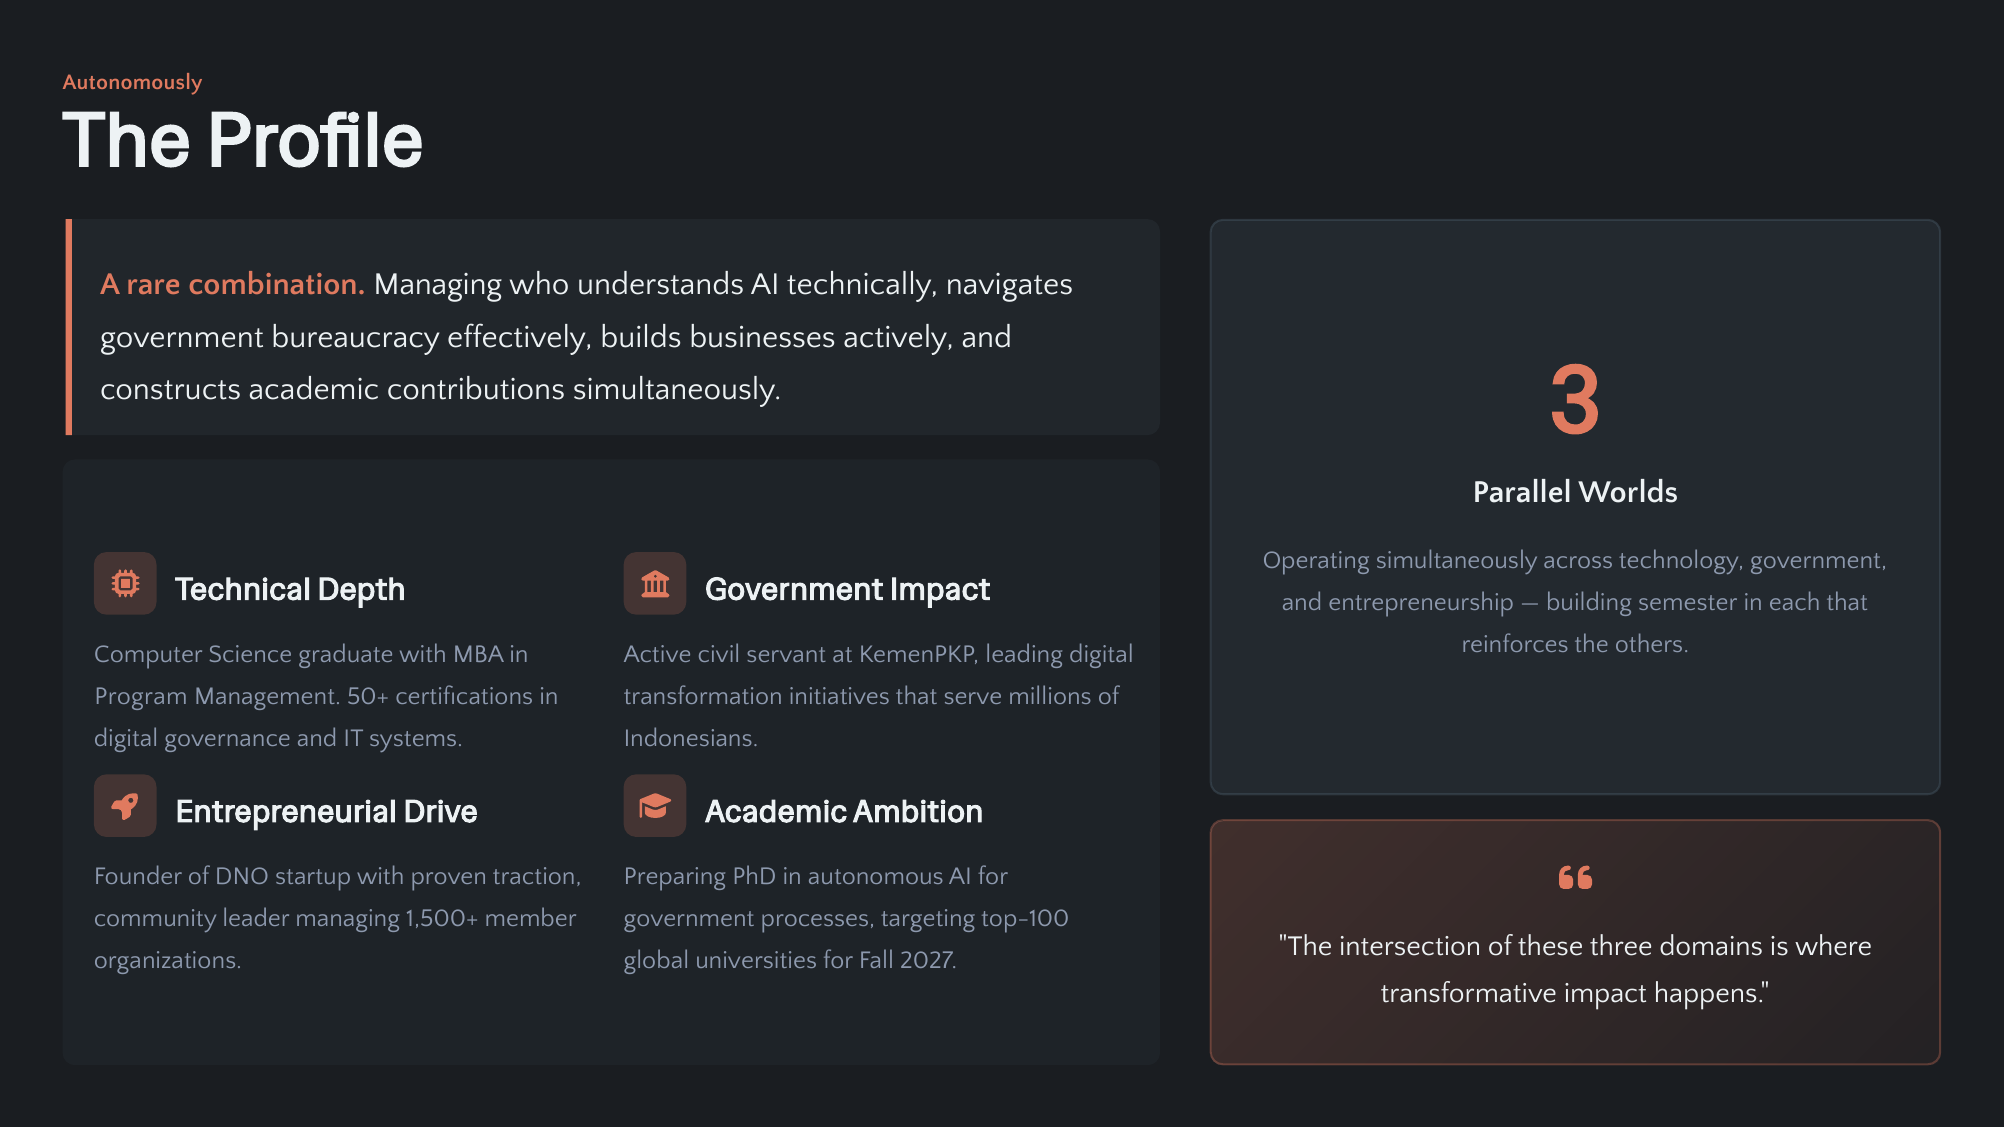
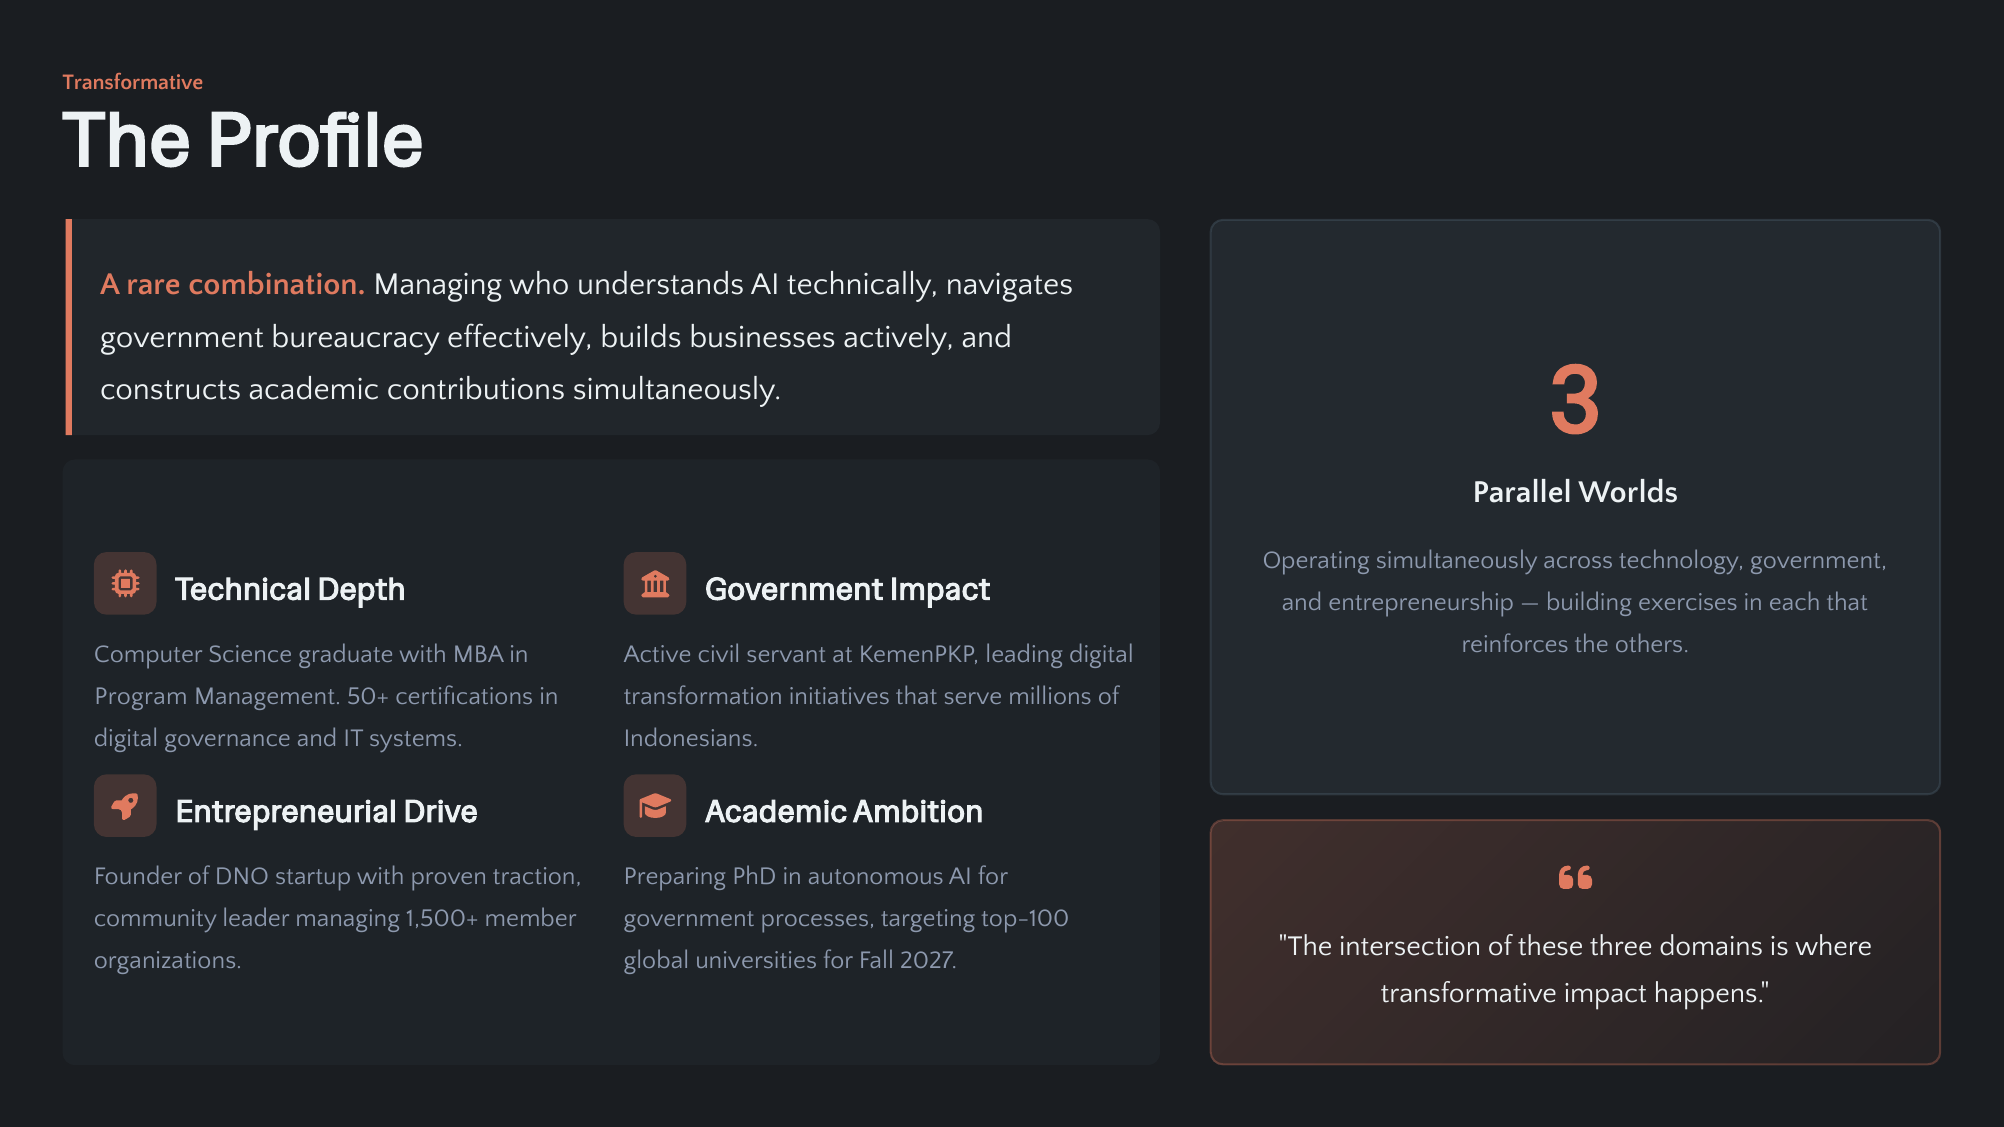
Autonomously at (133, 82): Autonomously -> Transformative
semester: semester -> exercises
